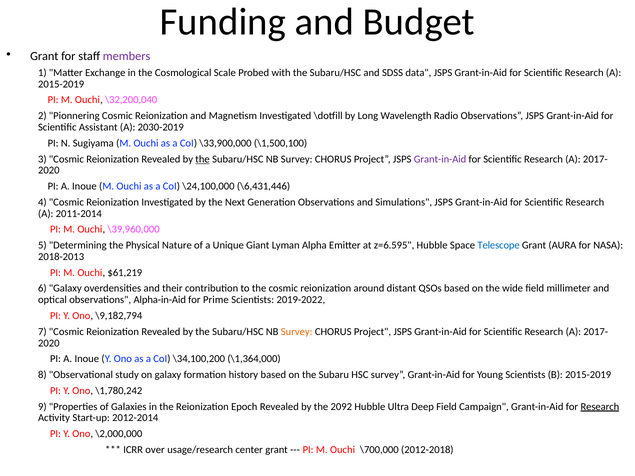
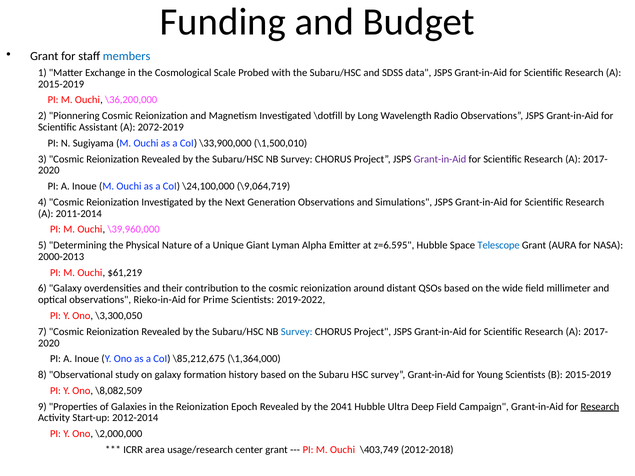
members colour: purple -> blue
\32,200,040: \32,200,040 -> \36,200,000
2030-2019: 2030-2019 -> 2072-2019
\1,500,100: \1,500,100 -> \1,500,010
the at (203, 159) underline: present -> none
\6,431,446: \6,431,446 -> \9,064,719
2018-2013: 2018-2013 -> 2000-2013
Alpha-in-Aid: Alpha-in-Aid -> Rieko-in-Aid
\9,182,794: \9,182,794 -> \3,300,050
Survey at (297, 332) colour: orange -> blue
\34,100,200: \34,100,200 -> \85,212,675
\1,780,242: \1,780,242 -> \8,082,509
2092: 2092 -> 2041
over: over -> area
\700,000: \700,000 -> \403,749
